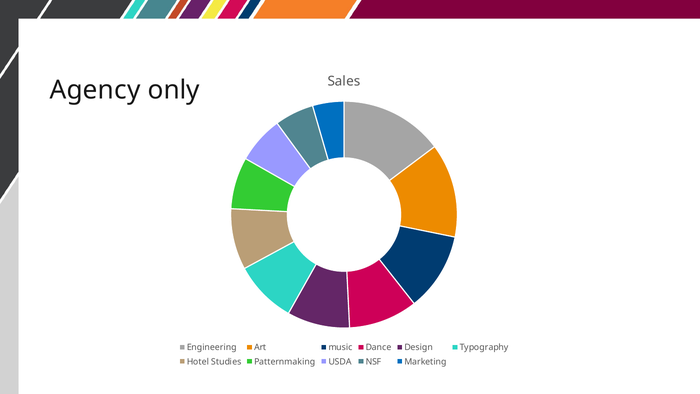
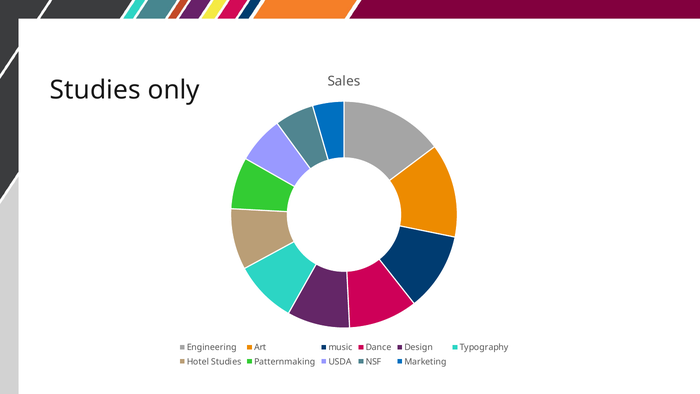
Agency at (95, 90): Agency -> Studies
